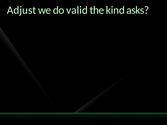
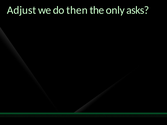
valid: valid -> then
kind: kind -> only
